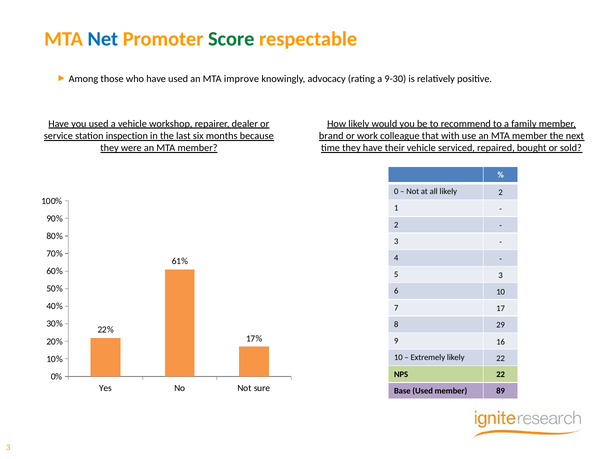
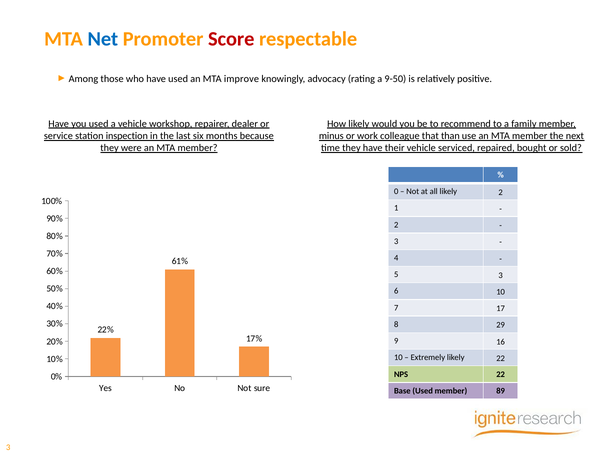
Score colour: green -> red
9-30: 9-30 -> 9-50
brand: brand -> minus
with: with -> than
